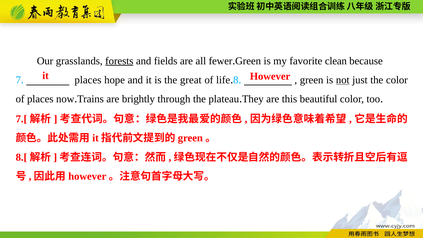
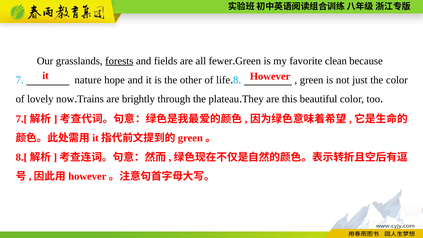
places at (88, 80): places -> nature
great: great -> other
not underline: present -> none
of places: places -> lovely
